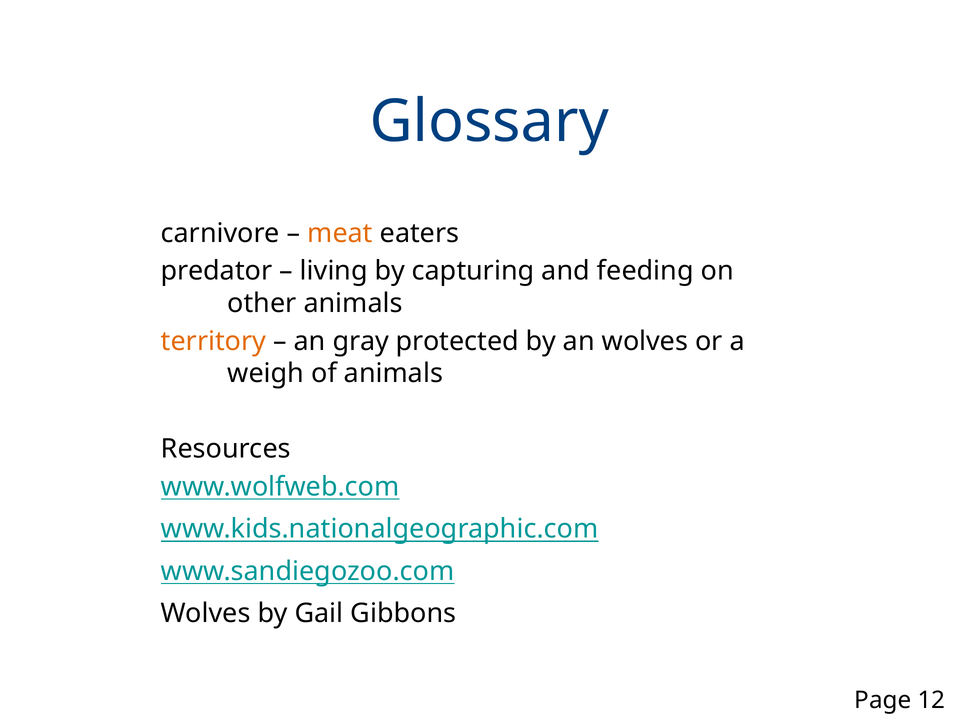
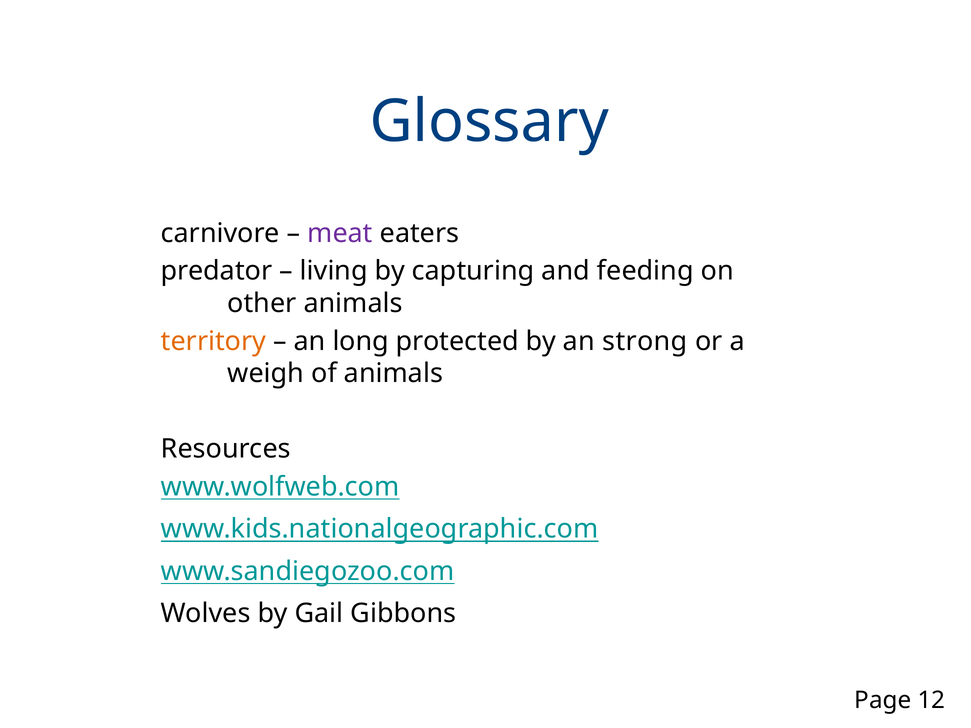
meat colour: orange -> purple
gray: gray -> long
an wolves: wolves -> strong
